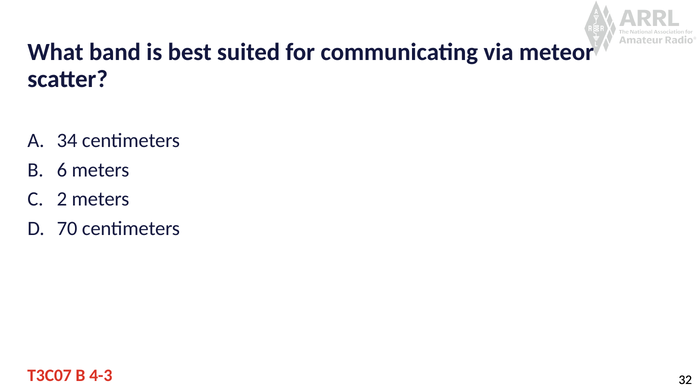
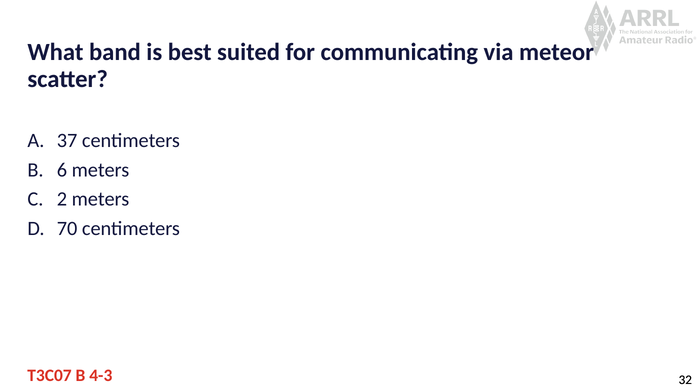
34: 34 -> 37
